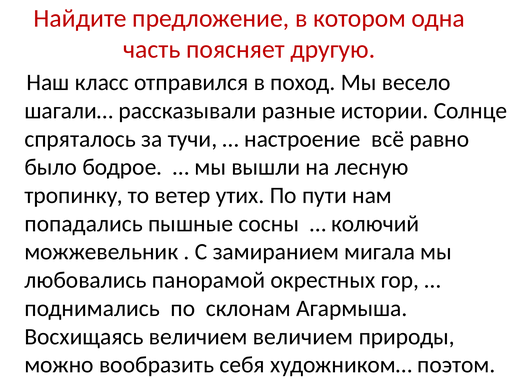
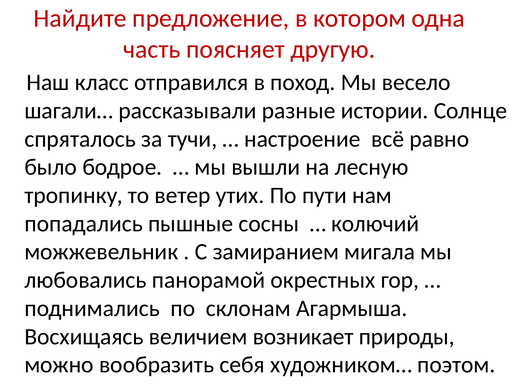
величием величием: величием -> возникает
